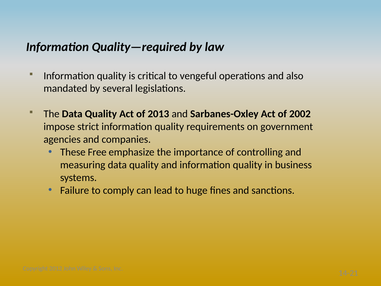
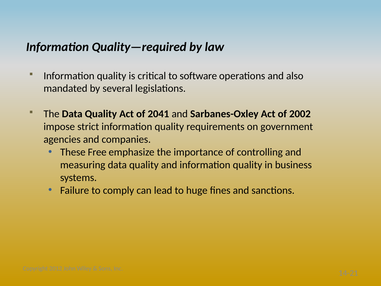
vengeful: vengeful -> software
2013: 2013 -> 2041
